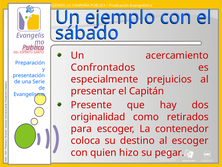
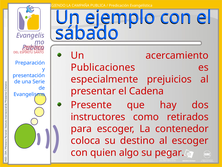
Confrontados: Confrontados -> Publicaciones
Capitán: Capitán -> Cadena
originalidad: originalidad -> instructores
hizo: hizo -> algo
